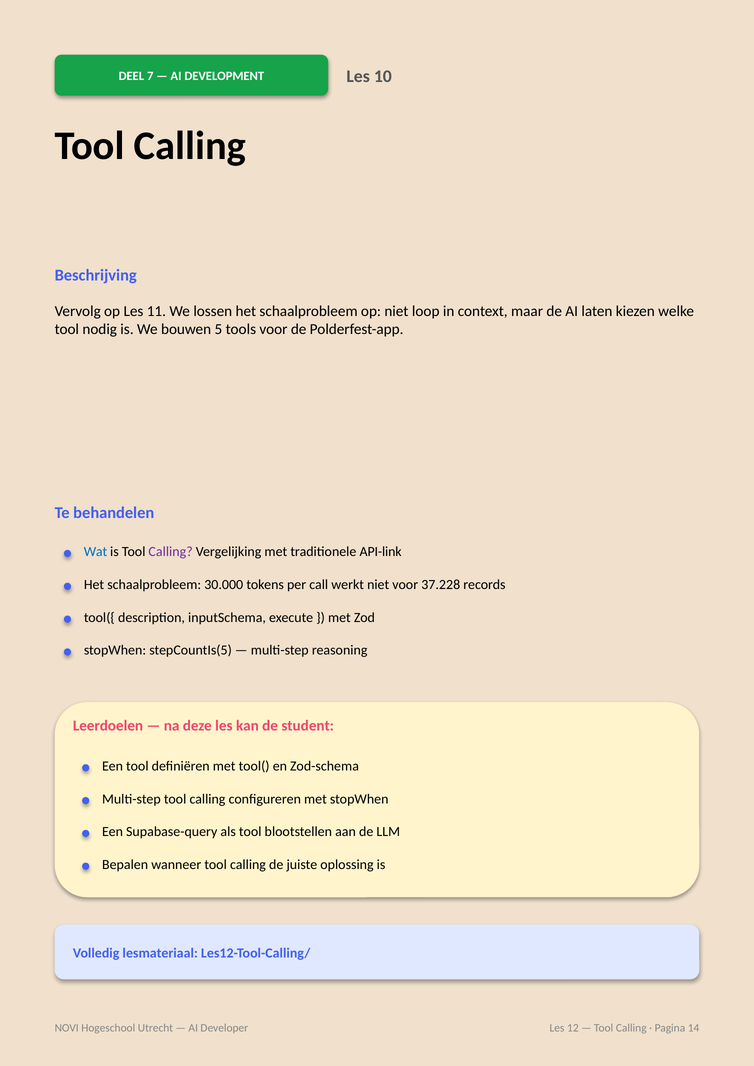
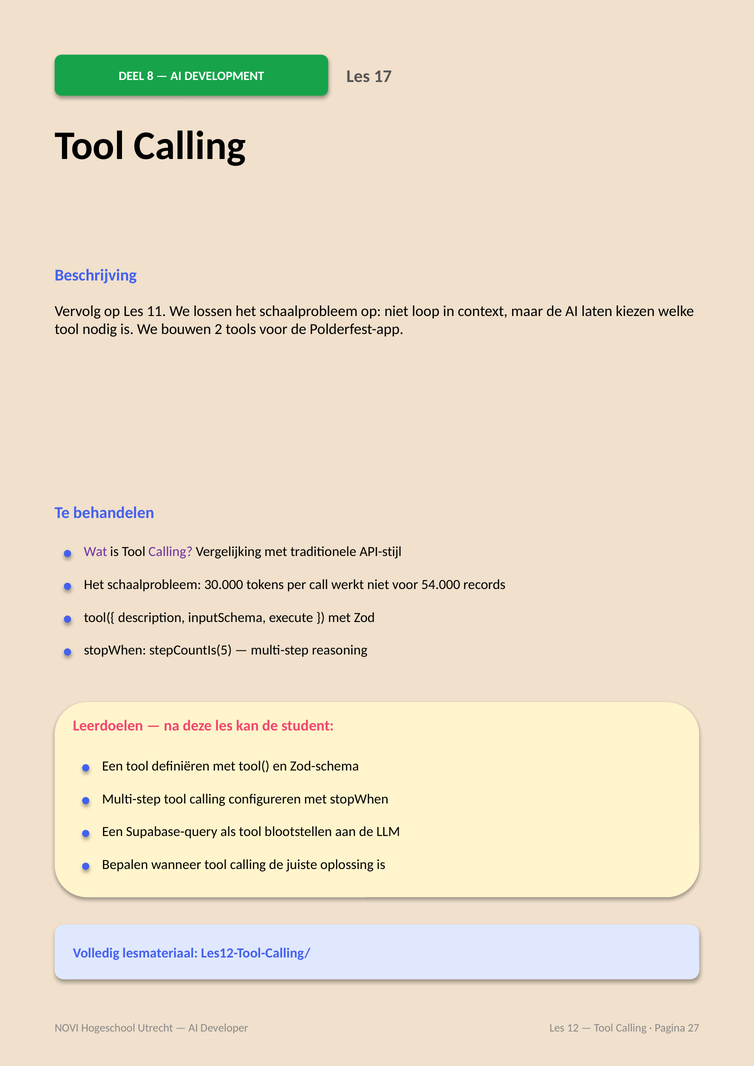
7: 7 -> 8
10: 10 -> 17
5: 5 -> 2
Wat colour: blue -> purple
API-link: API-link -> API-stijl
37.228: 37.228 -> 54.000
14: 14 -> 27
